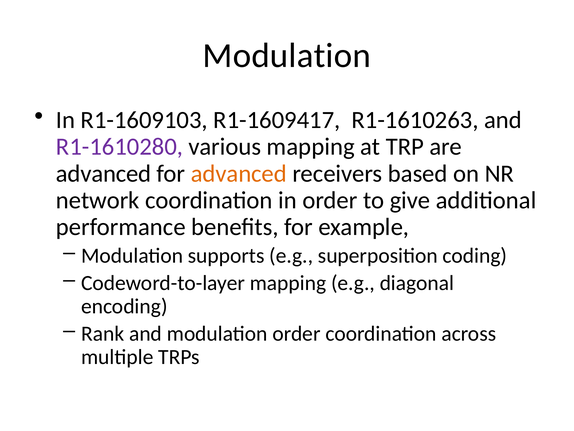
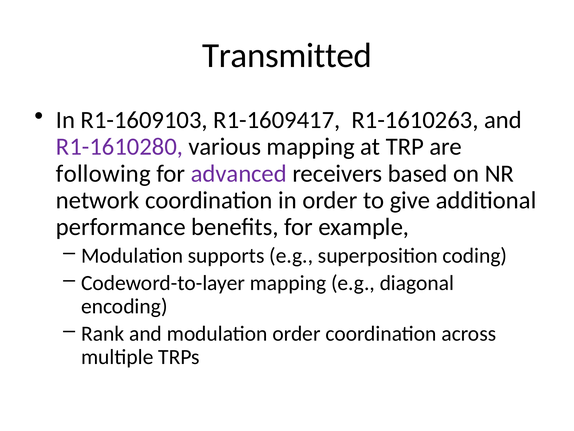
Modulation at (287, 56): Modulation -> Transmitted
advanced at (104, 173): advanced -> following
advanced at (239, 173) colour: orange -> purple
